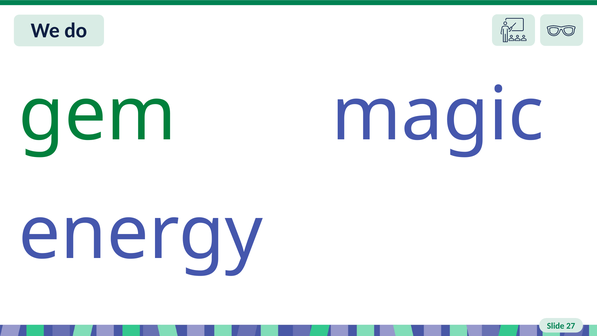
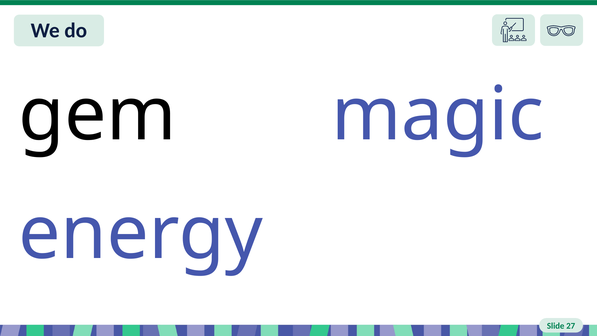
gem colour: green -> black
